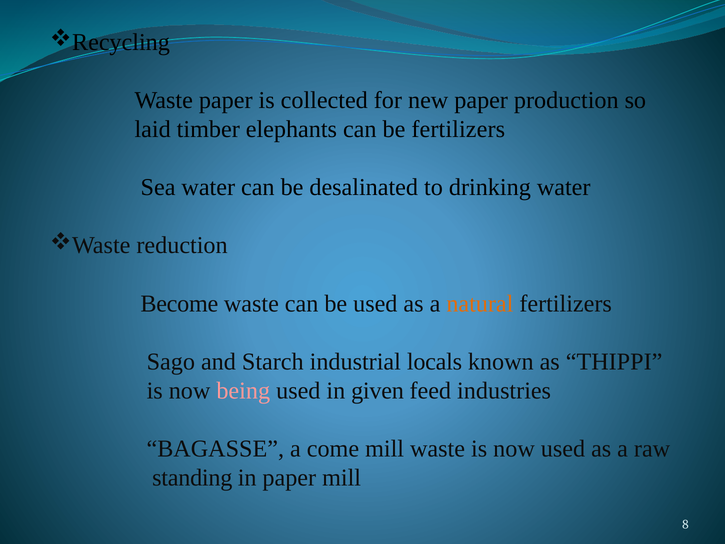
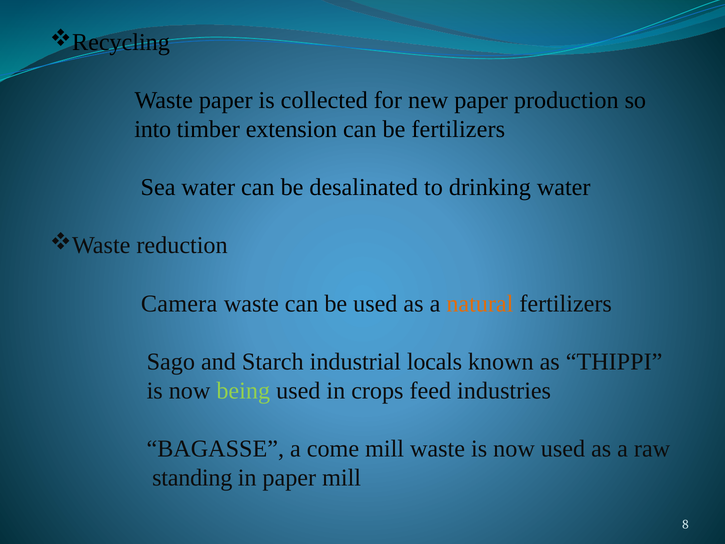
laid: laid -> into
elephants: elephants -> extension
Become: Become -> Camera
being colour: pink -> light green
given: given -> crops
